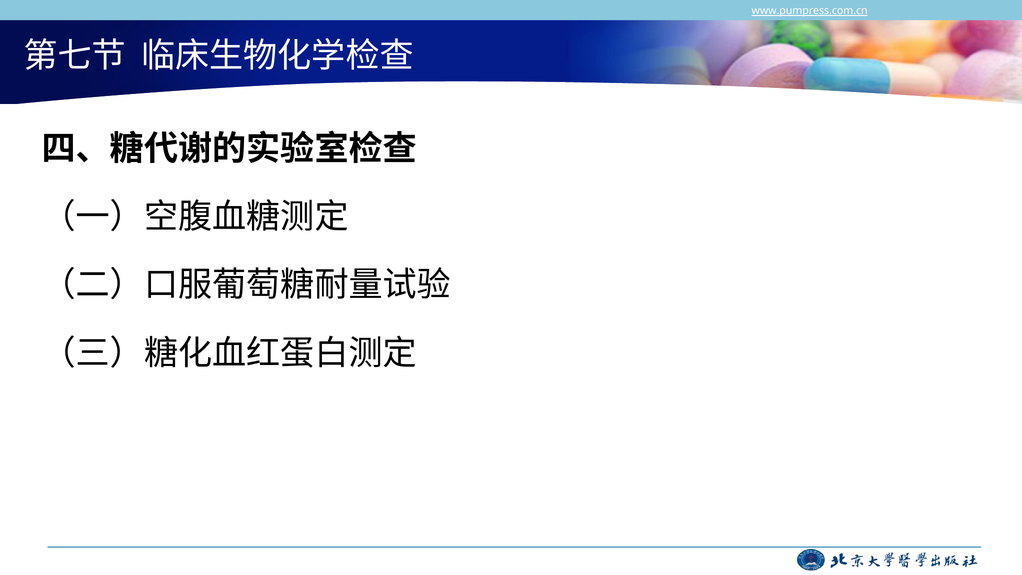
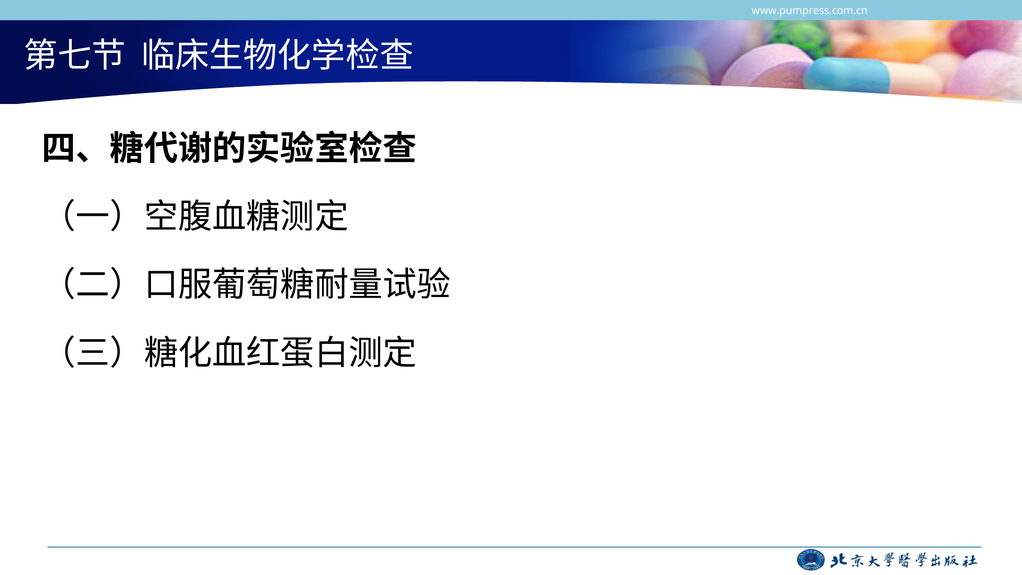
www.pumpress.com.cn underline: present -> none
